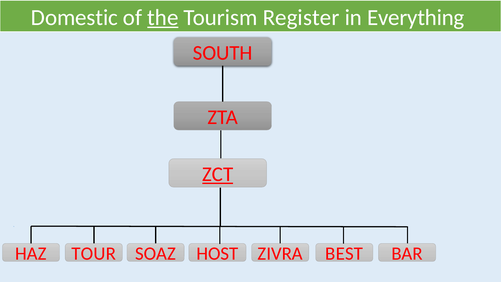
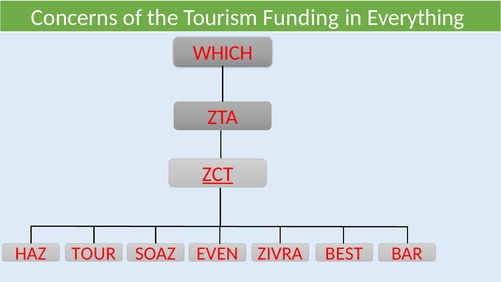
Domestic: Domestic -> Concerns
the underline: present -> none
Register: Register -> Funding
SOUTH: SOUTH -> WHICH
HOST: HOST -> EVEN
